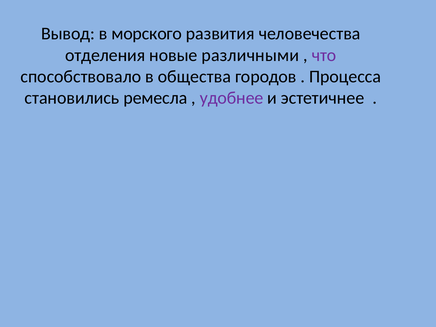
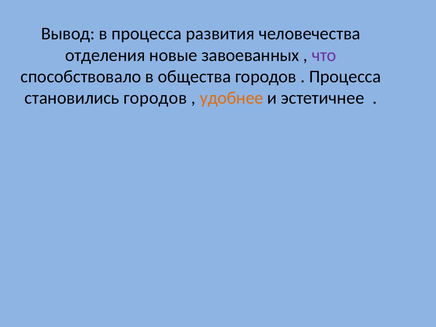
в морского: морского -> процесса
различными: различными -> завоеванных
становились ремесла: ремесла -> городов
удобнее colour: purple -> orange
